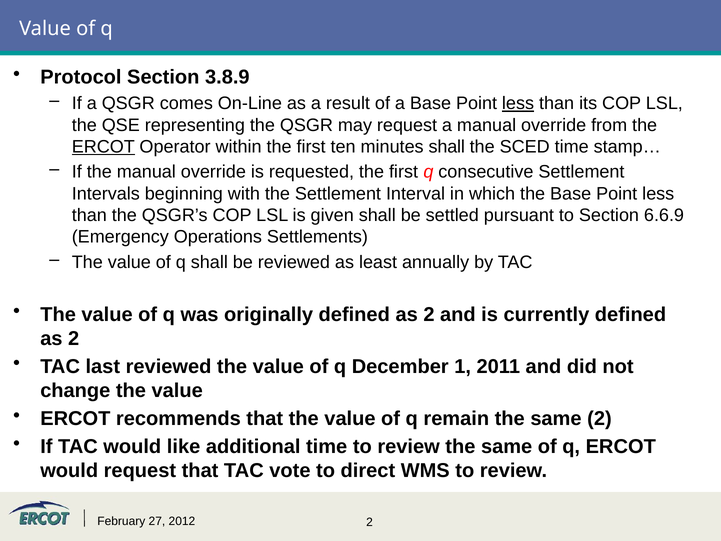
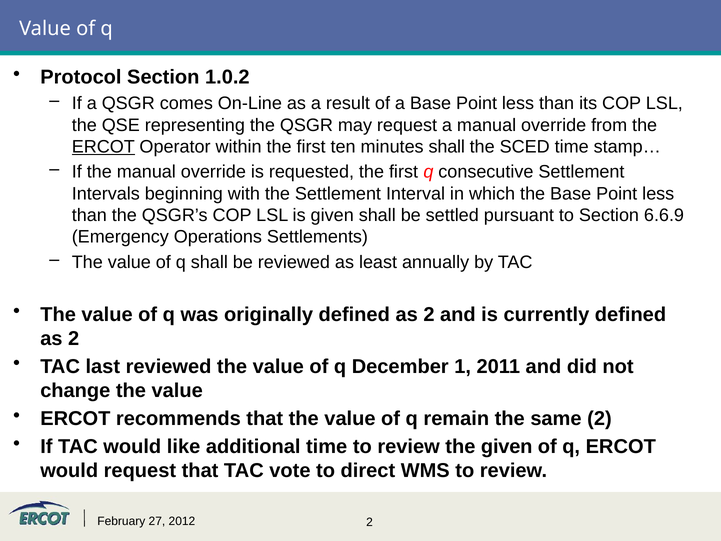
3.8.9: 3.8.9 -> 1.0.2
less at (518, 103) underline: present -> none
review the same: same -> given
